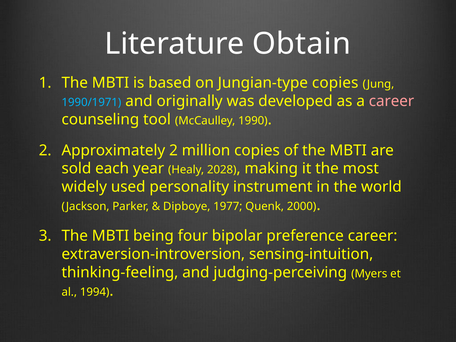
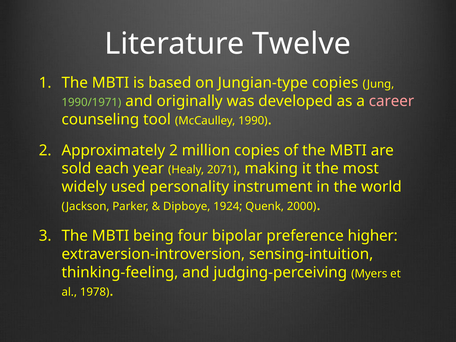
Obtain: Obtain -> Twelve
1990/1971 colour: light blue -> light green
2028: 2028 -> 2071
1977: 1977 -> 1924
preference career: career -> higher
1994: 1994 -> 1978
